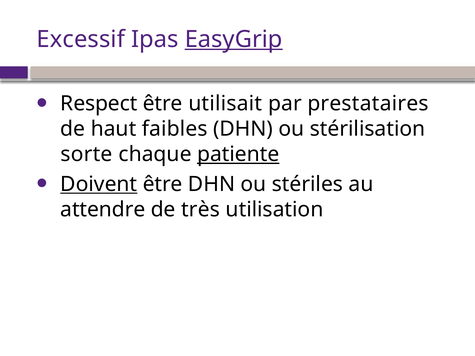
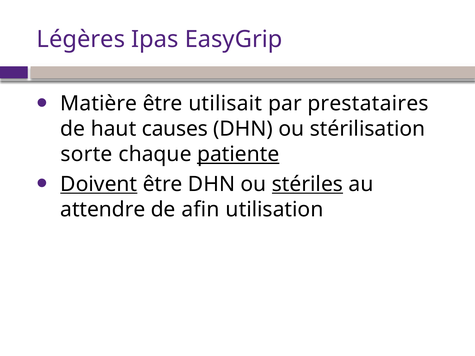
Excessif: Excessif -> Légères
EasyGrip underline: present -> none
Respect: Respect -> Matière
faibles: faibles -> causes
stériles underline: none -> present
très: très -> afin
